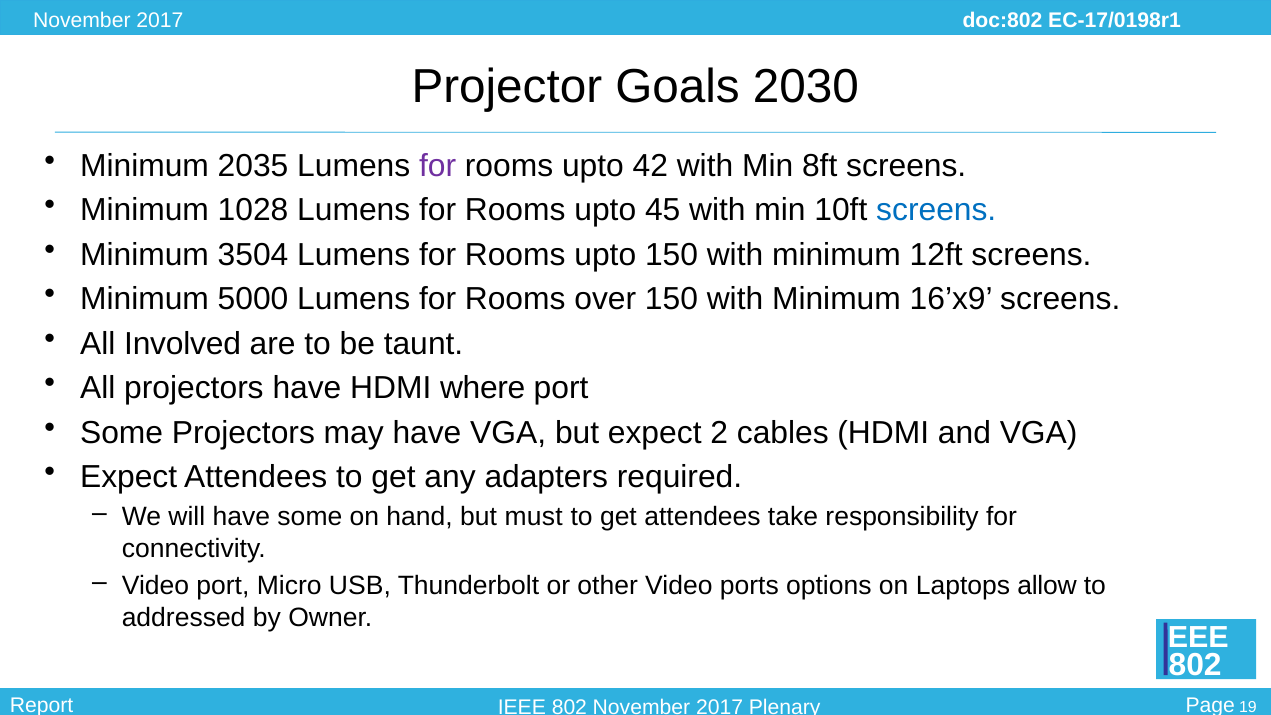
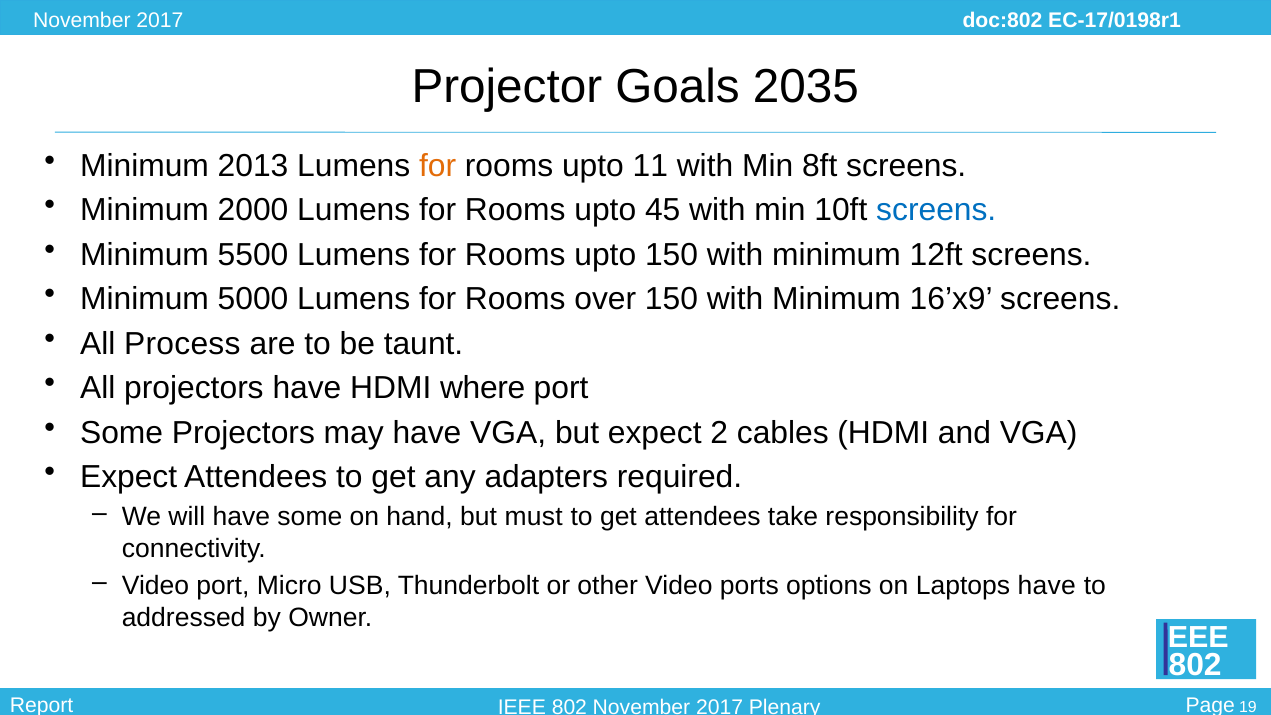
2030: 2030 -> 2035
2035: 2035 -> 2013
for at (438, 166) colour: purple -> orange
42: 42 -> 11
1028: 1028 -> 2000
3504: 3504 -> 5500
Involved: Involved -> Process
Laptops allow: allow -> have
